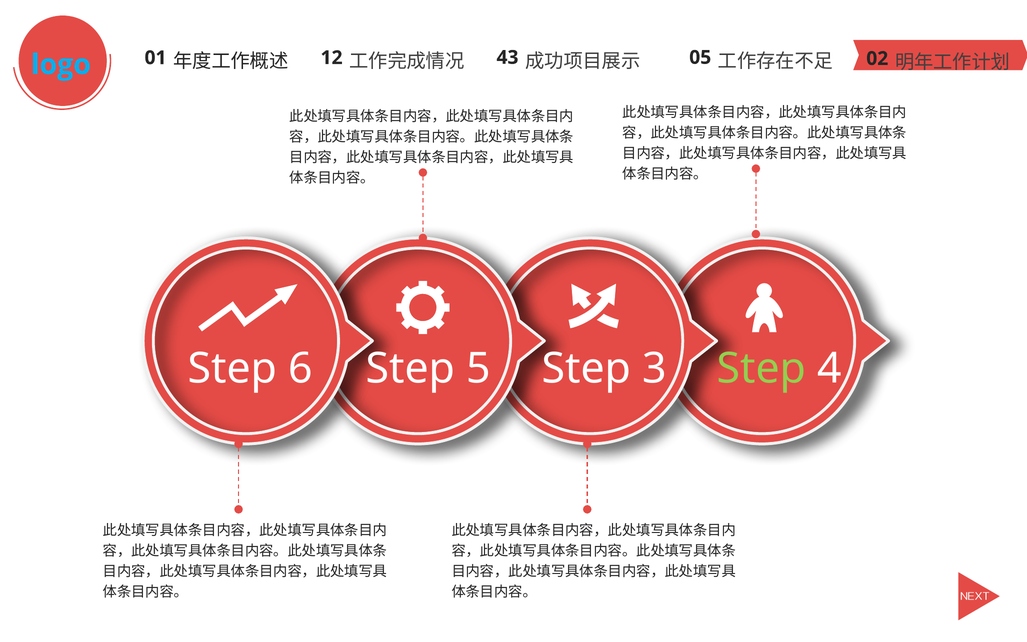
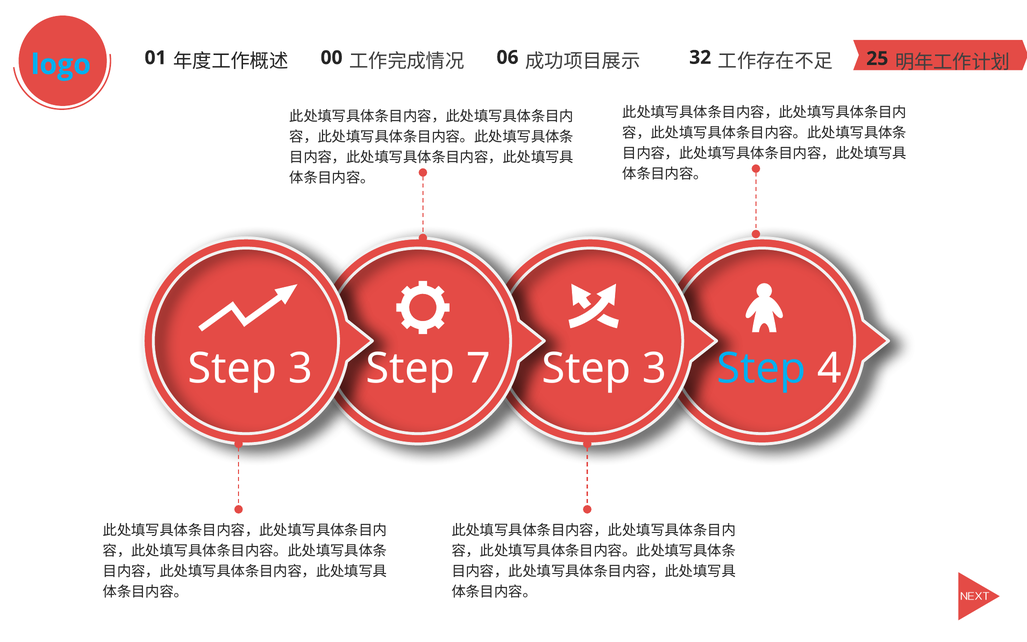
12: 12 -> 00
43: 43 -> 06
05: 05 -> 32
02: 02 -> 25
6 at (301, 369): 6 -> 3
5: 5 -> 7
Step at (761, 369) colour: light green -> light blue
